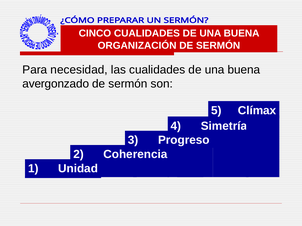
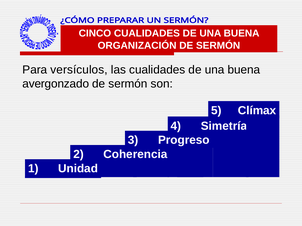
necesidad: necesidad -> versículos
